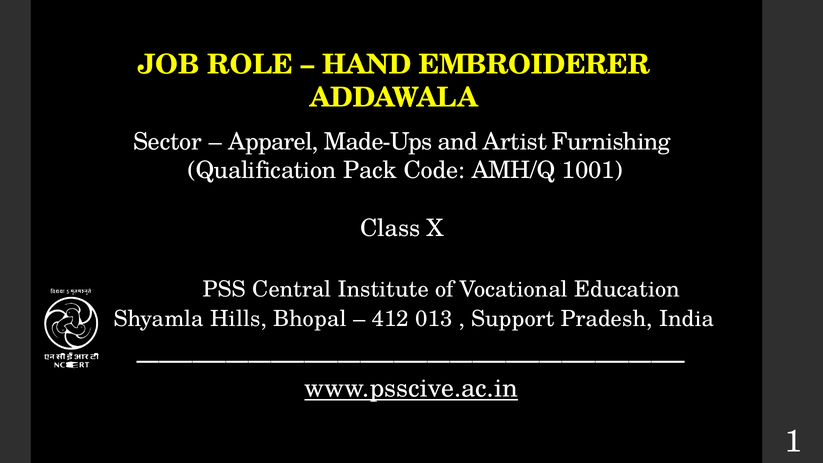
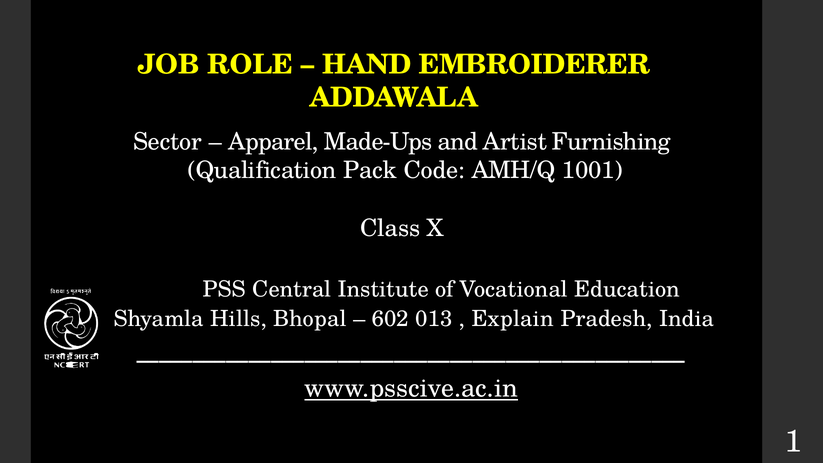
412: 412 -> 602
Support: Support -> Explain
